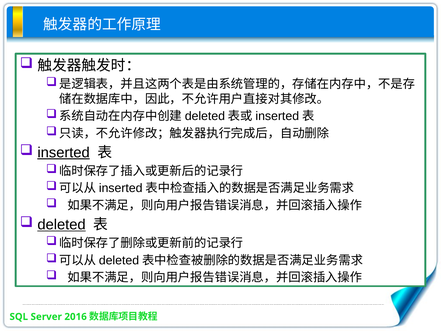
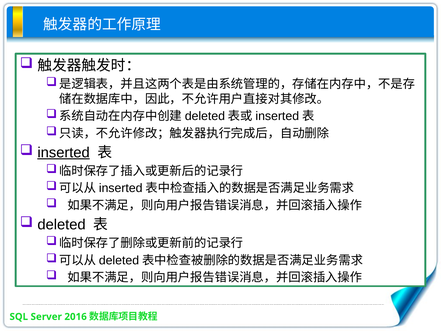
deleted underline: present -> none
